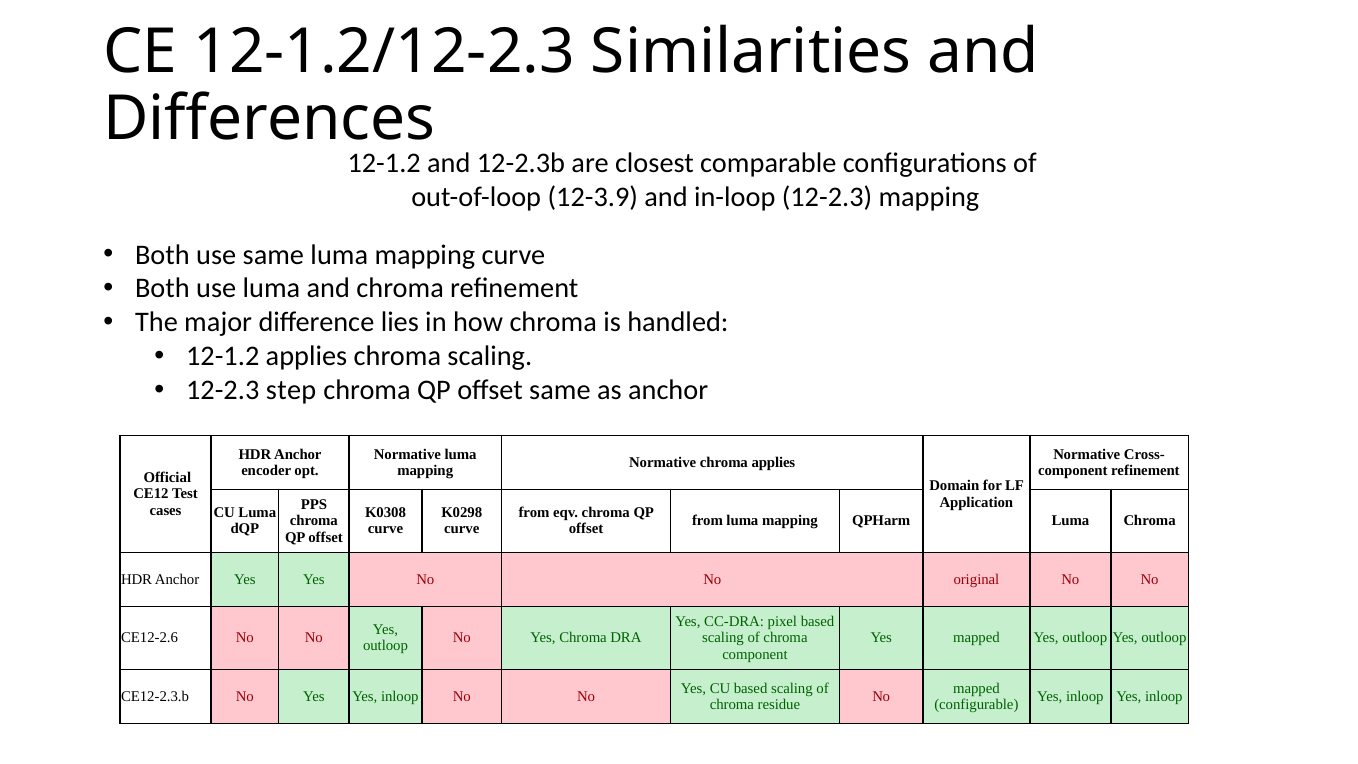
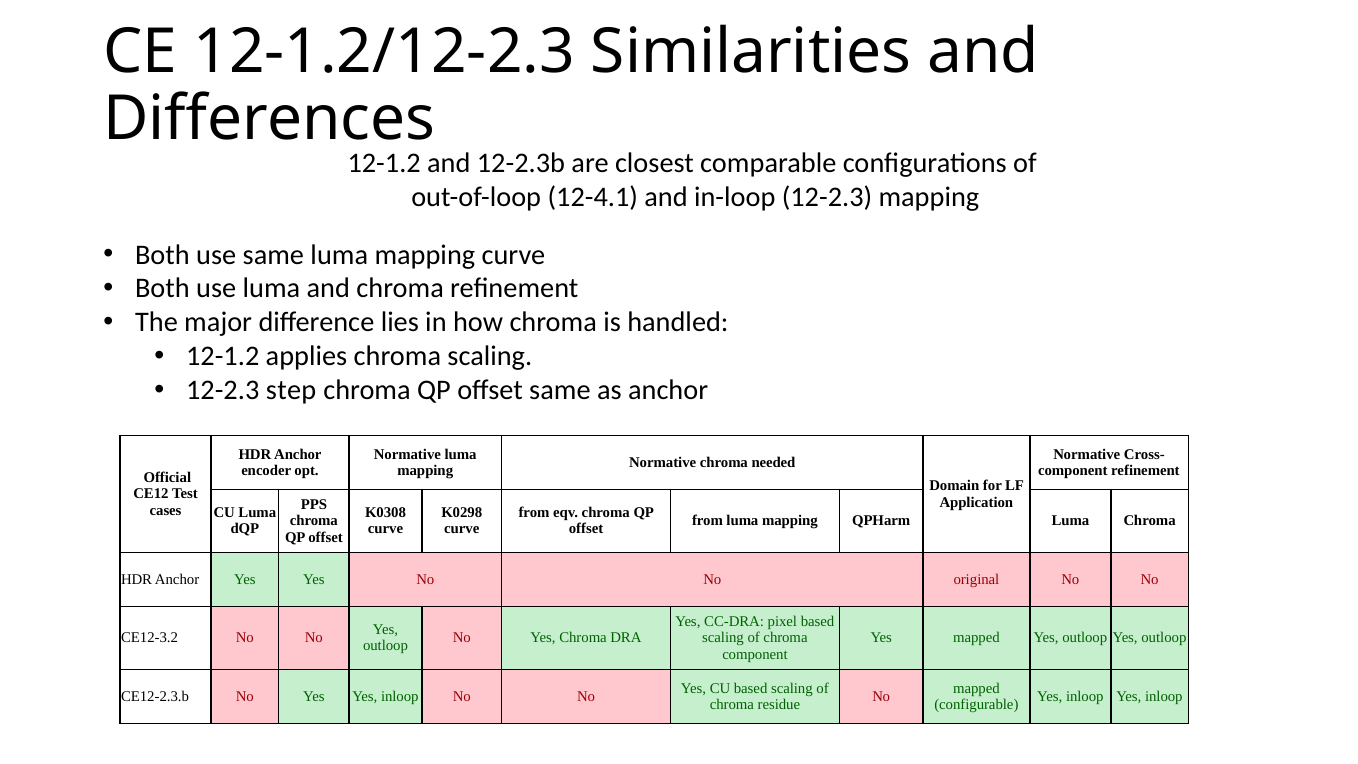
12-3.9: 12-3.9 -> 12-4.1
chroma applies: applies -> needed
CE12-2.6: CE12-2.6 -> CE12-3.2
